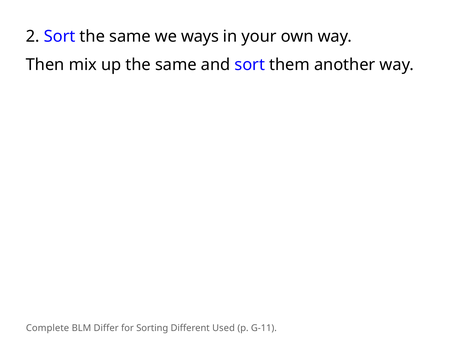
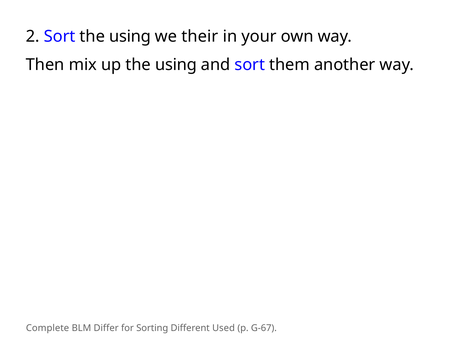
Sort the same: same -> using
ways: ways -> their
up the same: same -> using
G-11: G-11 -> G-67
